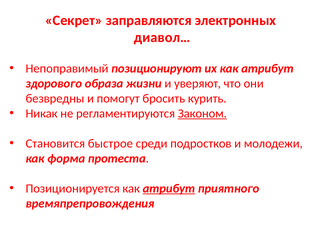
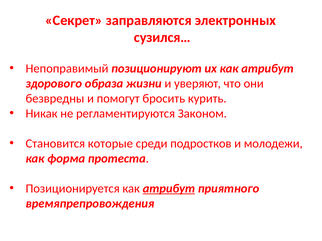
диавол…: диавол… -> сузился…
Законом underline: present -> none
быстрое: быстрое -> которые
